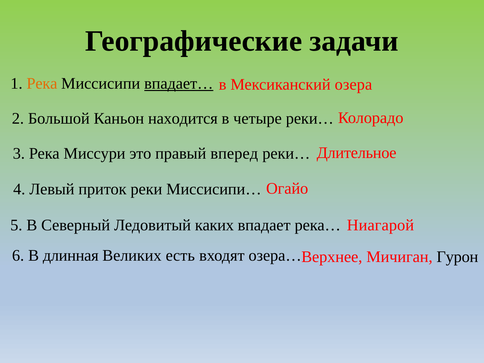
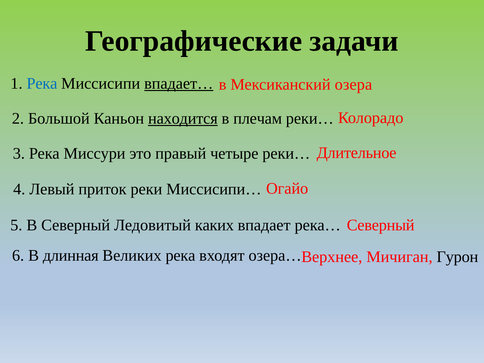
Река at (42, 84) colour: orange -> blue
находится underline: none -> present
четыре: четыре -> плечам
вперед: вперед -> четыре
Ниагарой at (380, 225): Ниагарой -> Северный
Великих есть: есть -> река
